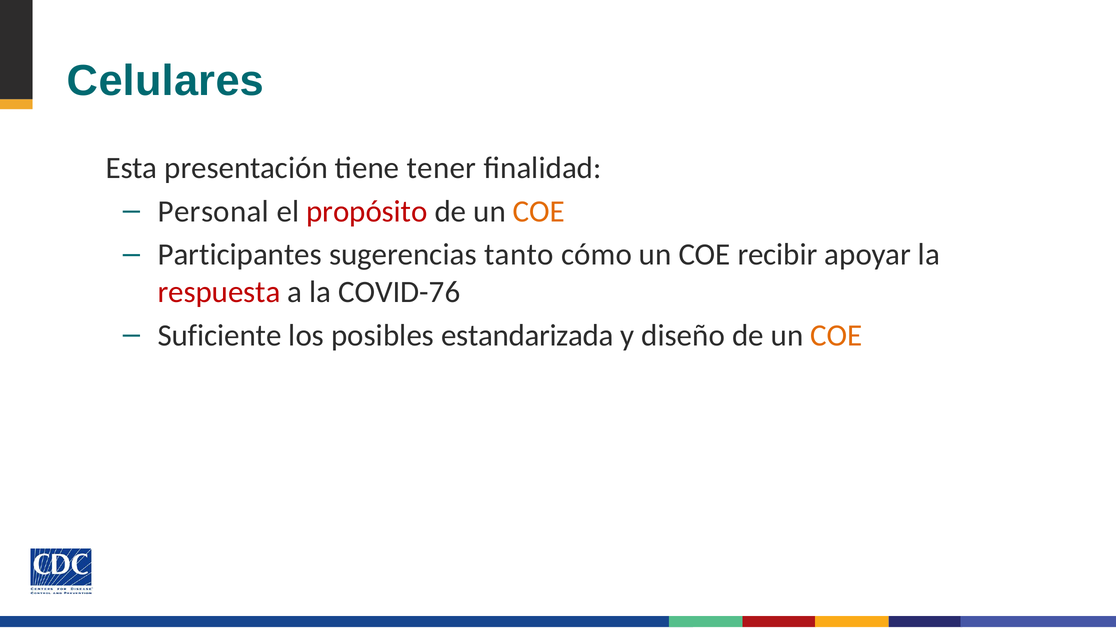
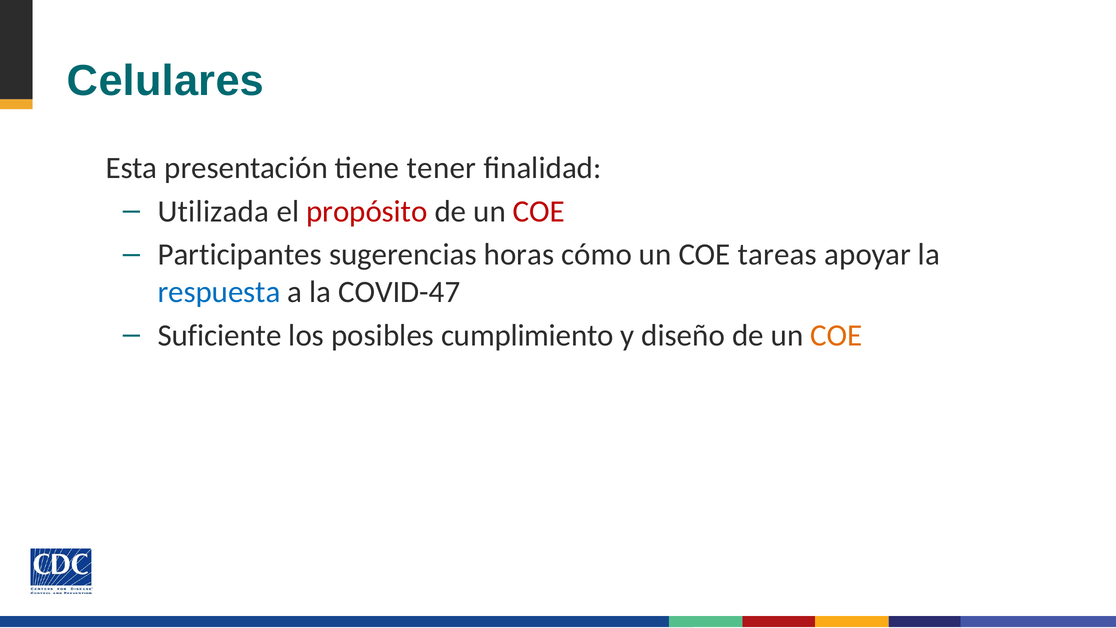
Personal: Personal -> Utilizada
COE at (539, 211) colour: orange -> red
tanto: tanto -> horas
recibir: recibir -> tareas
respuesta colour: red -> blue
COVID-76: COVID-76 -> COVID-47
estandarizada: estandarizada -> cumplimiento
